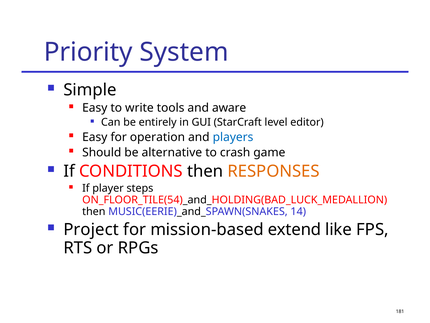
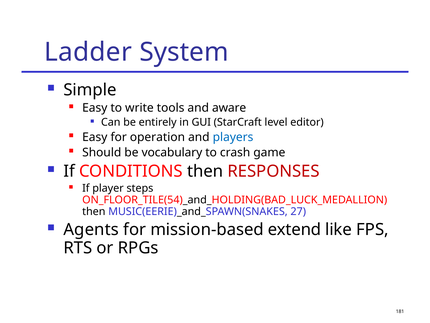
Priority: Priority -> Ladder
alternative: alternative -> vocabulary
RESPONSES colour: orange -> red
14: 14 -> 27
Project: Project -> Agents
